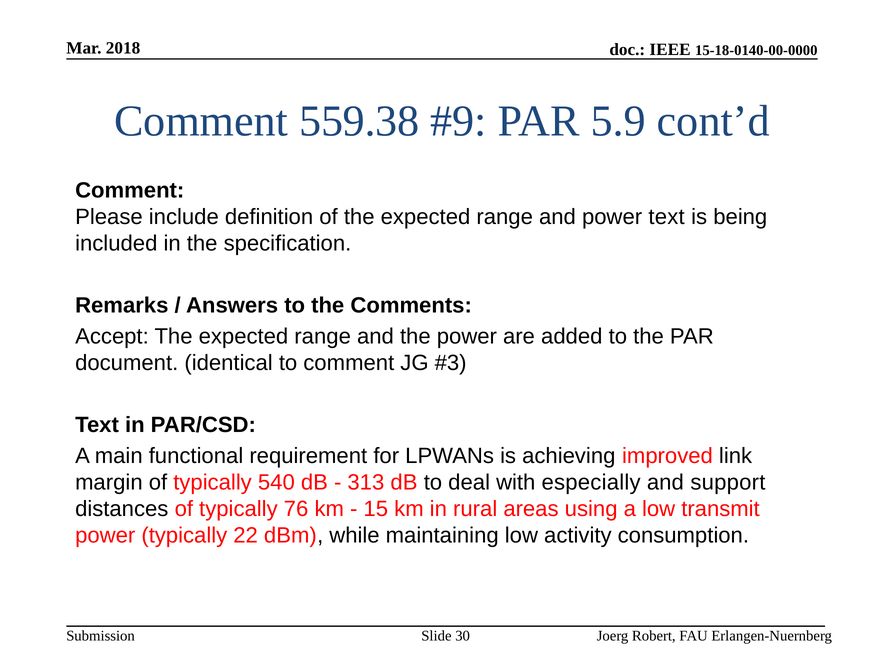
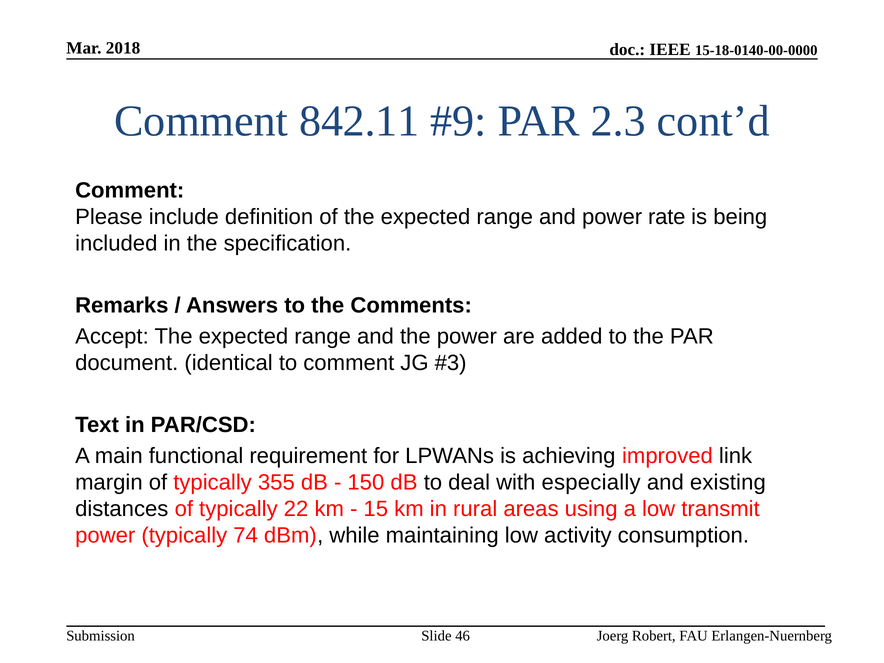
559.38: 559.38 -> 842.11
5.9: 5.9 -> 2.3
power text: text -> rate
540: 540 -> 355
313: 313 -> 150
support: support -> existing
76: 76 -> 22
22: 22 -> 74
30: 30 -> 46
